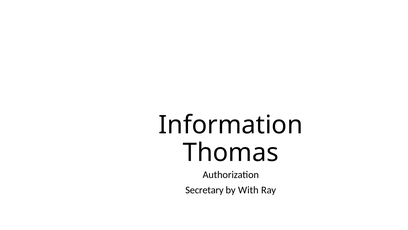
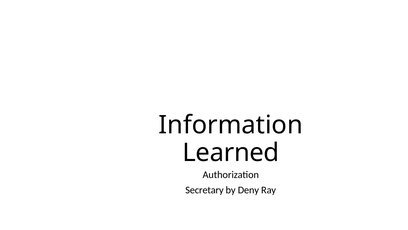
Thomas: Thomas -> Learned
With: With -> Deny
